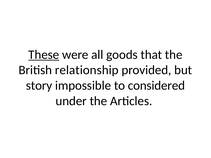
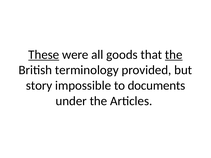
the at (174, 55) underline: none -> present
relationship: relationship -> terminology
considered: considered -> documents
